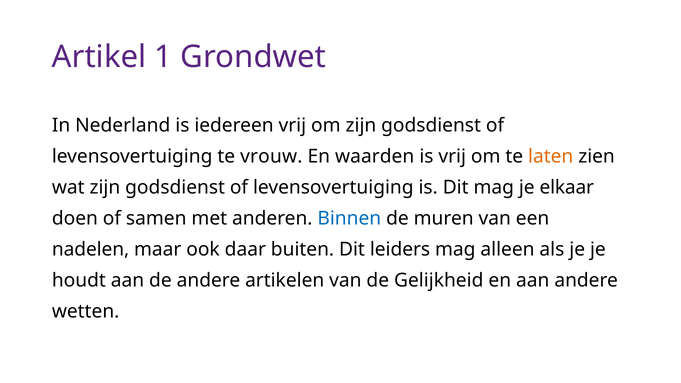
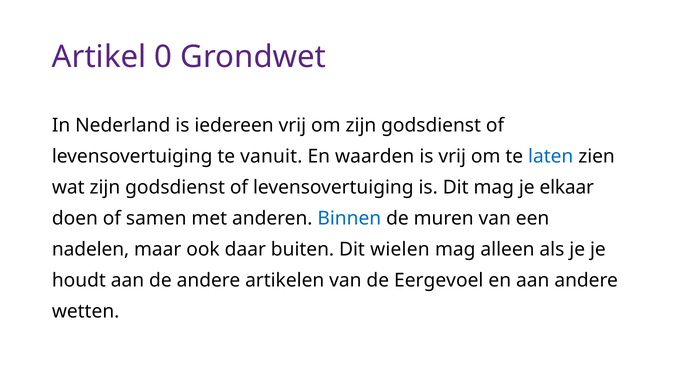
1: 1 -> 0
vrouw: vrouw -> vanuit
laten colour: orange -> blue
leiders: leiders -> wielen
Gelijkheid: Gelijkheid -> Eergevoel
